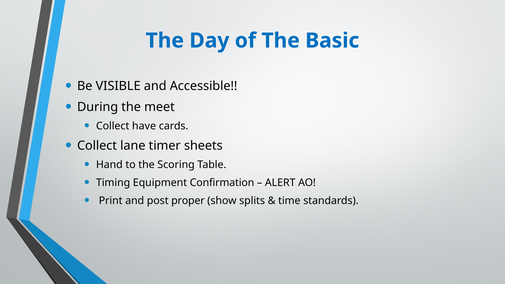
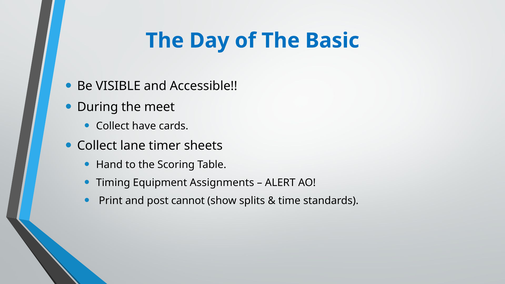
Confirmation: Confirmation -> Assignments
proper: proper -> cannot
